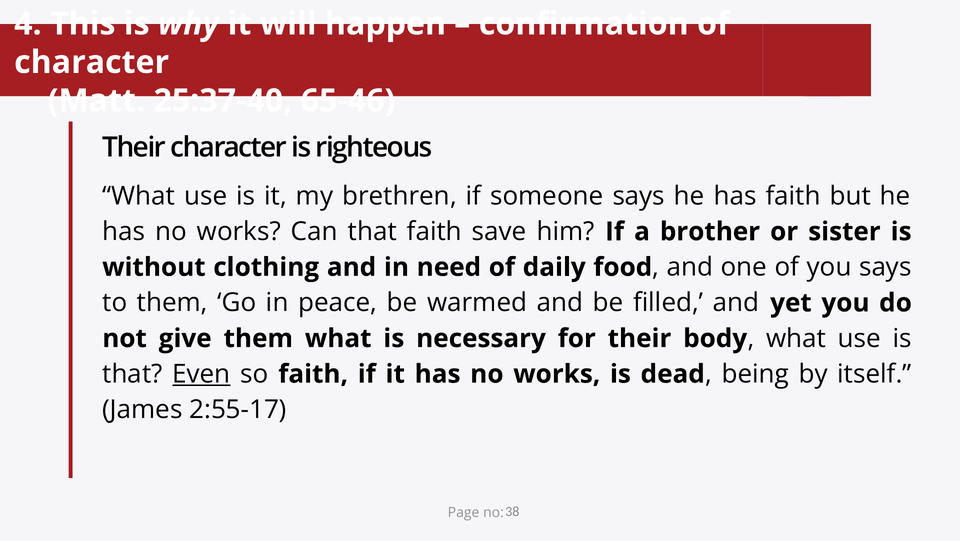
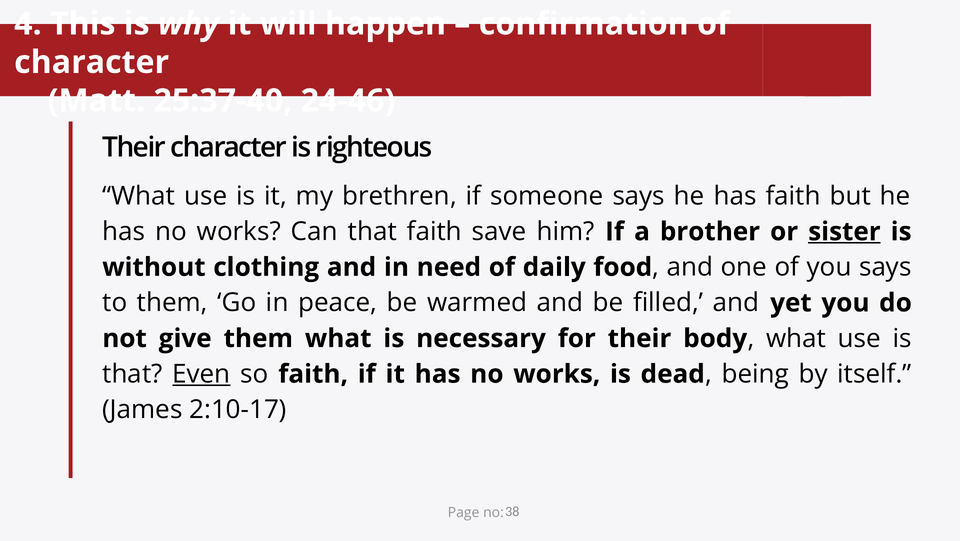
65-46: 65-46 -> 24-46
sister underline: none -> present
2:55-17: 2:55-17 -> 2:10-17
